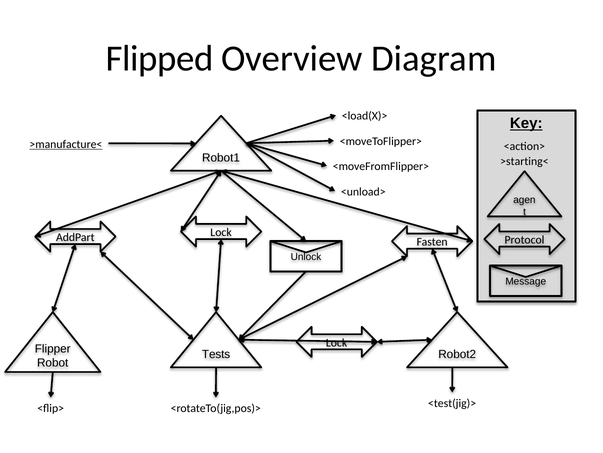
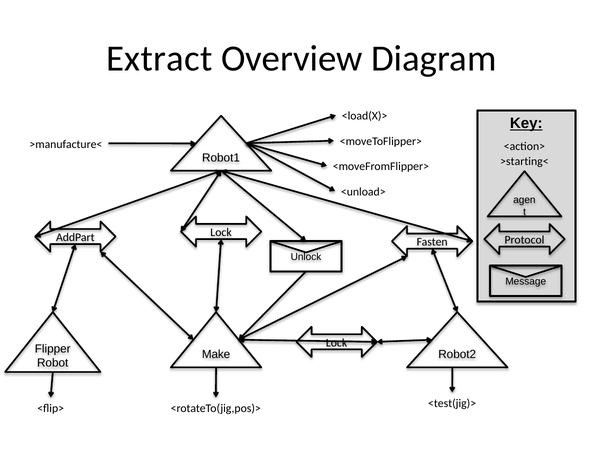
Flipped: Flipped -> Extract
>manufacture< underline: present -> none
Tests: Tests -> Make
